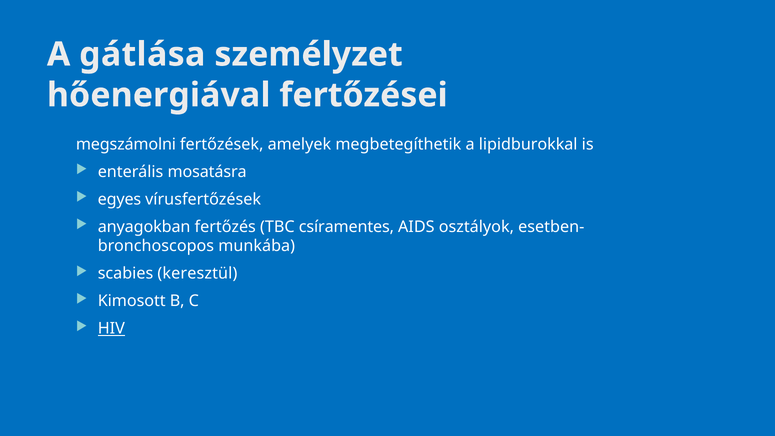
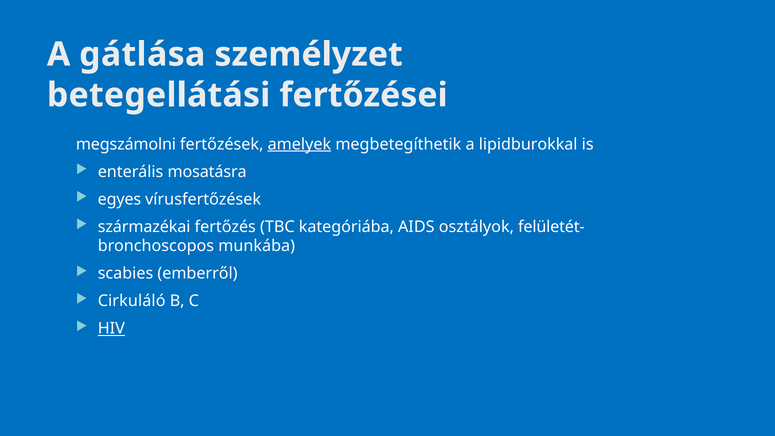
hőenergiával: hőenergiával -> betegellátási
amelyek underline: none -> present
anyagokban: anyagokban -> származékai
csíramentes: csíramentes -> kategóriába
esetben-: esetben- -> felületét-
keresztül: keresztül -> emberről
Kimosott: Kimosott -> Cirkuláló
